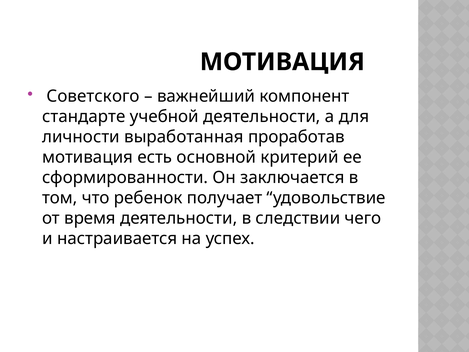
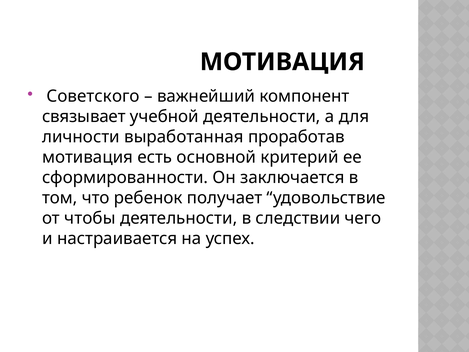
стандарте: стандарте -> связывает
время: время -> чтобы
